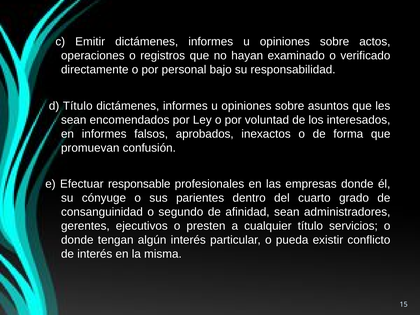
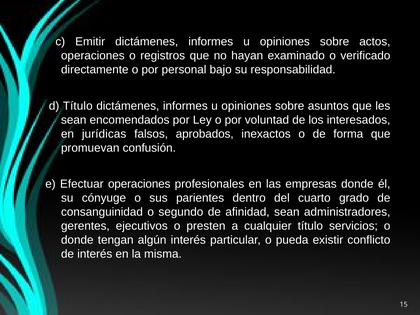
en informes: informes -> jurídicas
Efectuar responsable: responsable -> operaciones
